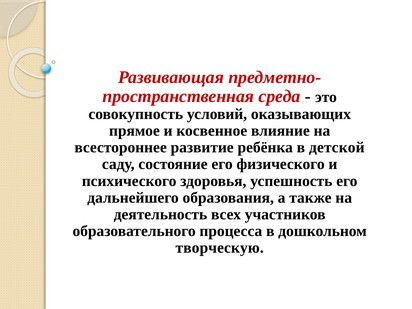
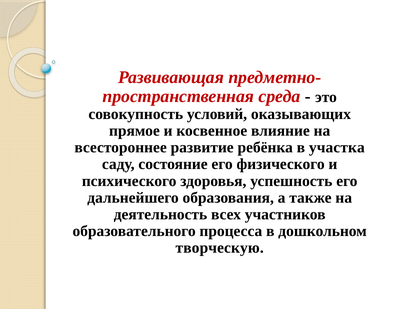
детской: детской -> участка
